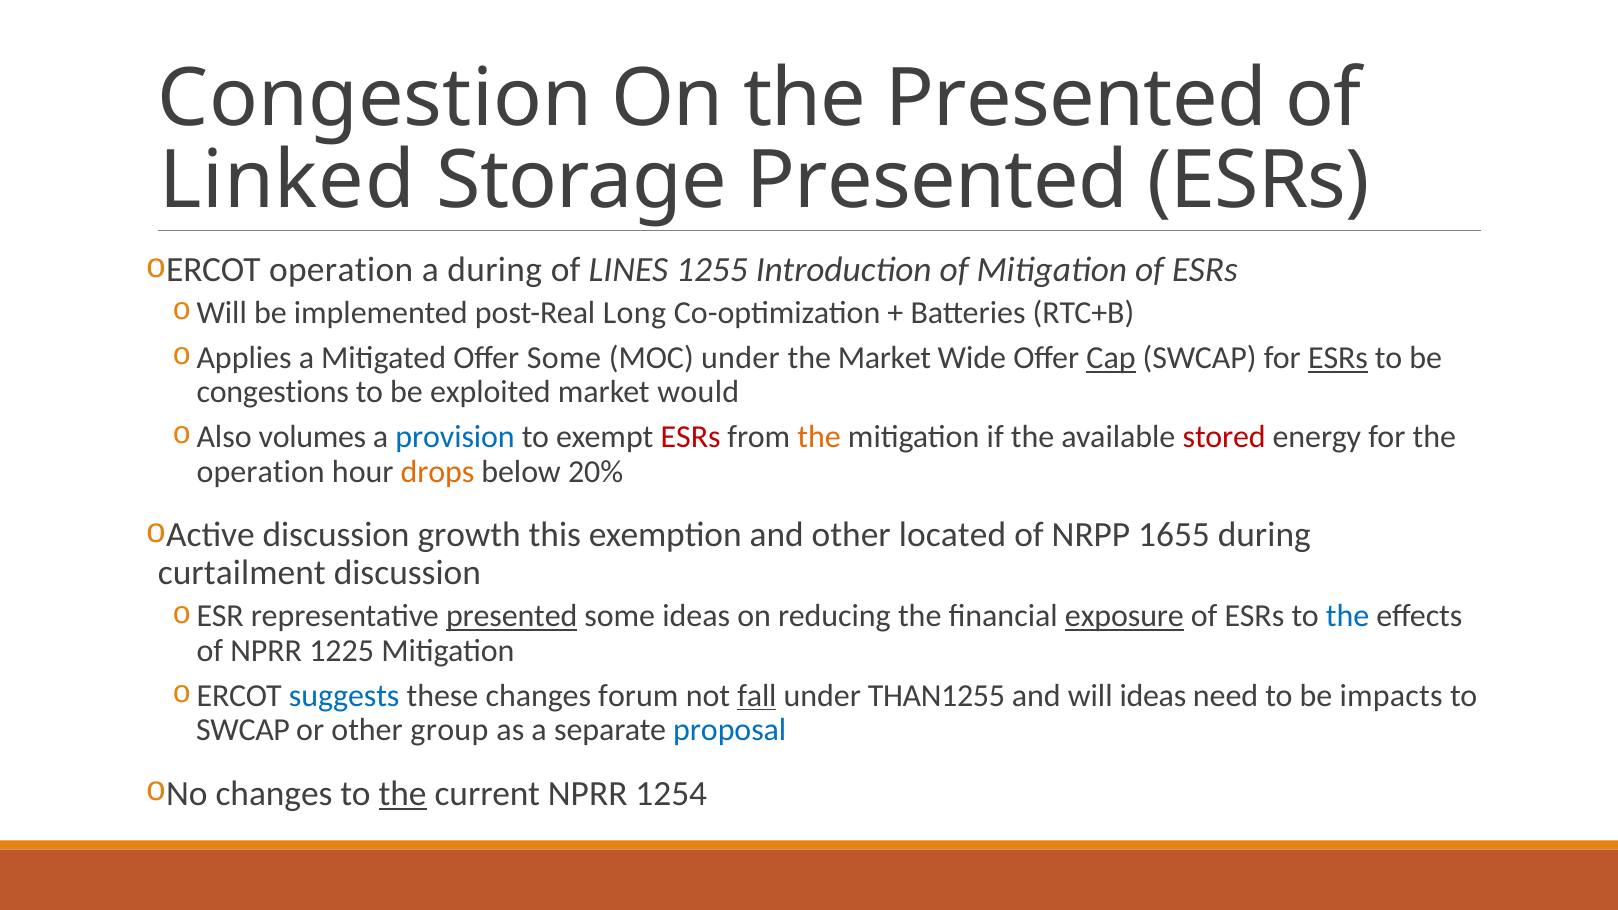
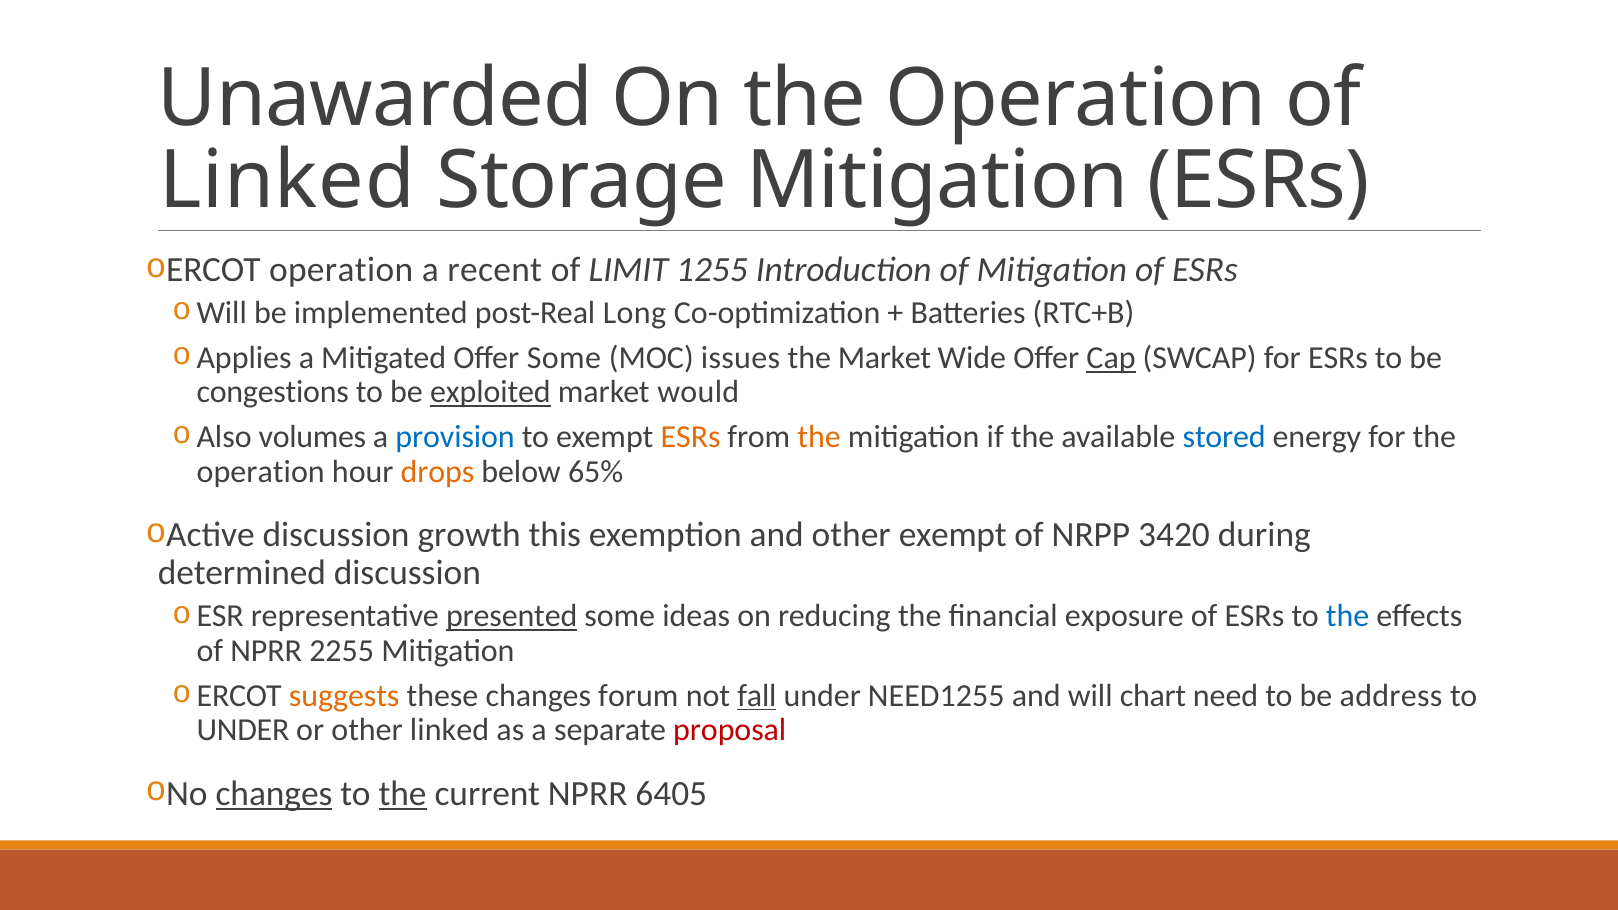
Congestion: Congestion -> Unawarded
On the Presented: Presented -> Operation
Storage Presented: Presented -> Mitigation
a during: during -> recent
LINES: LINES -> LIMIT
MOC under: under -> issues
ESRs at (1338, 358) underline: present -> none
exploited underline: none -> present
ESRs at (691, 437) colour: red -> orange
stored colour: red -> blue
20%: 20% -> 65%
other located: located -> exempt
1655: 1655 -> 3420
curtailment: curtailment -> determined
exposure underline: present -> none
1225: 1225 -> 2255
suggests colour: blue -> orange
THAN1255: THAN1255 -> NEED1255
will ideas: ideas -> chart
impacts: impacts -> address
SWCAP at (243, 730): SWCAP -> UNDER
other group: group -> linked
proposal colour: blue -> red
changes at (274, 794) underline: none -> present
1254: 1254 -> 6405
